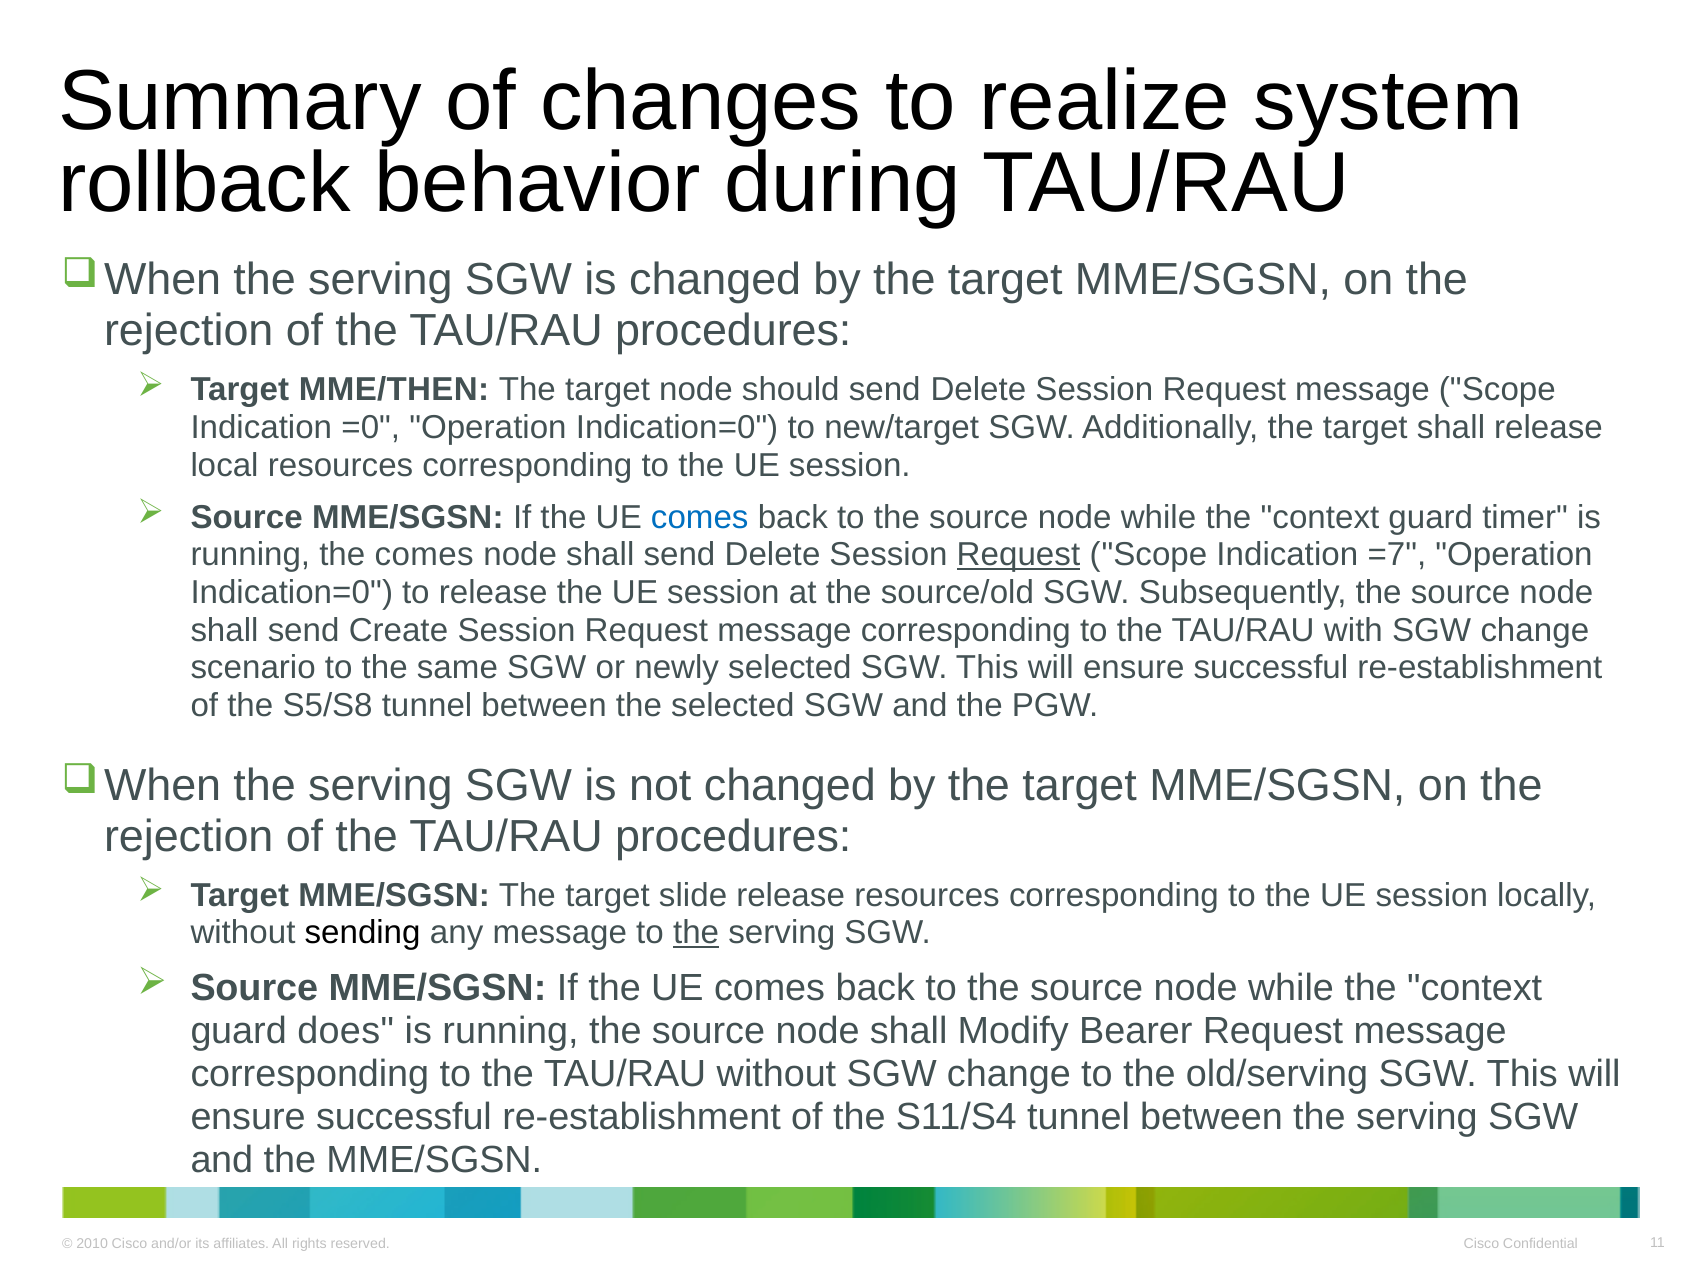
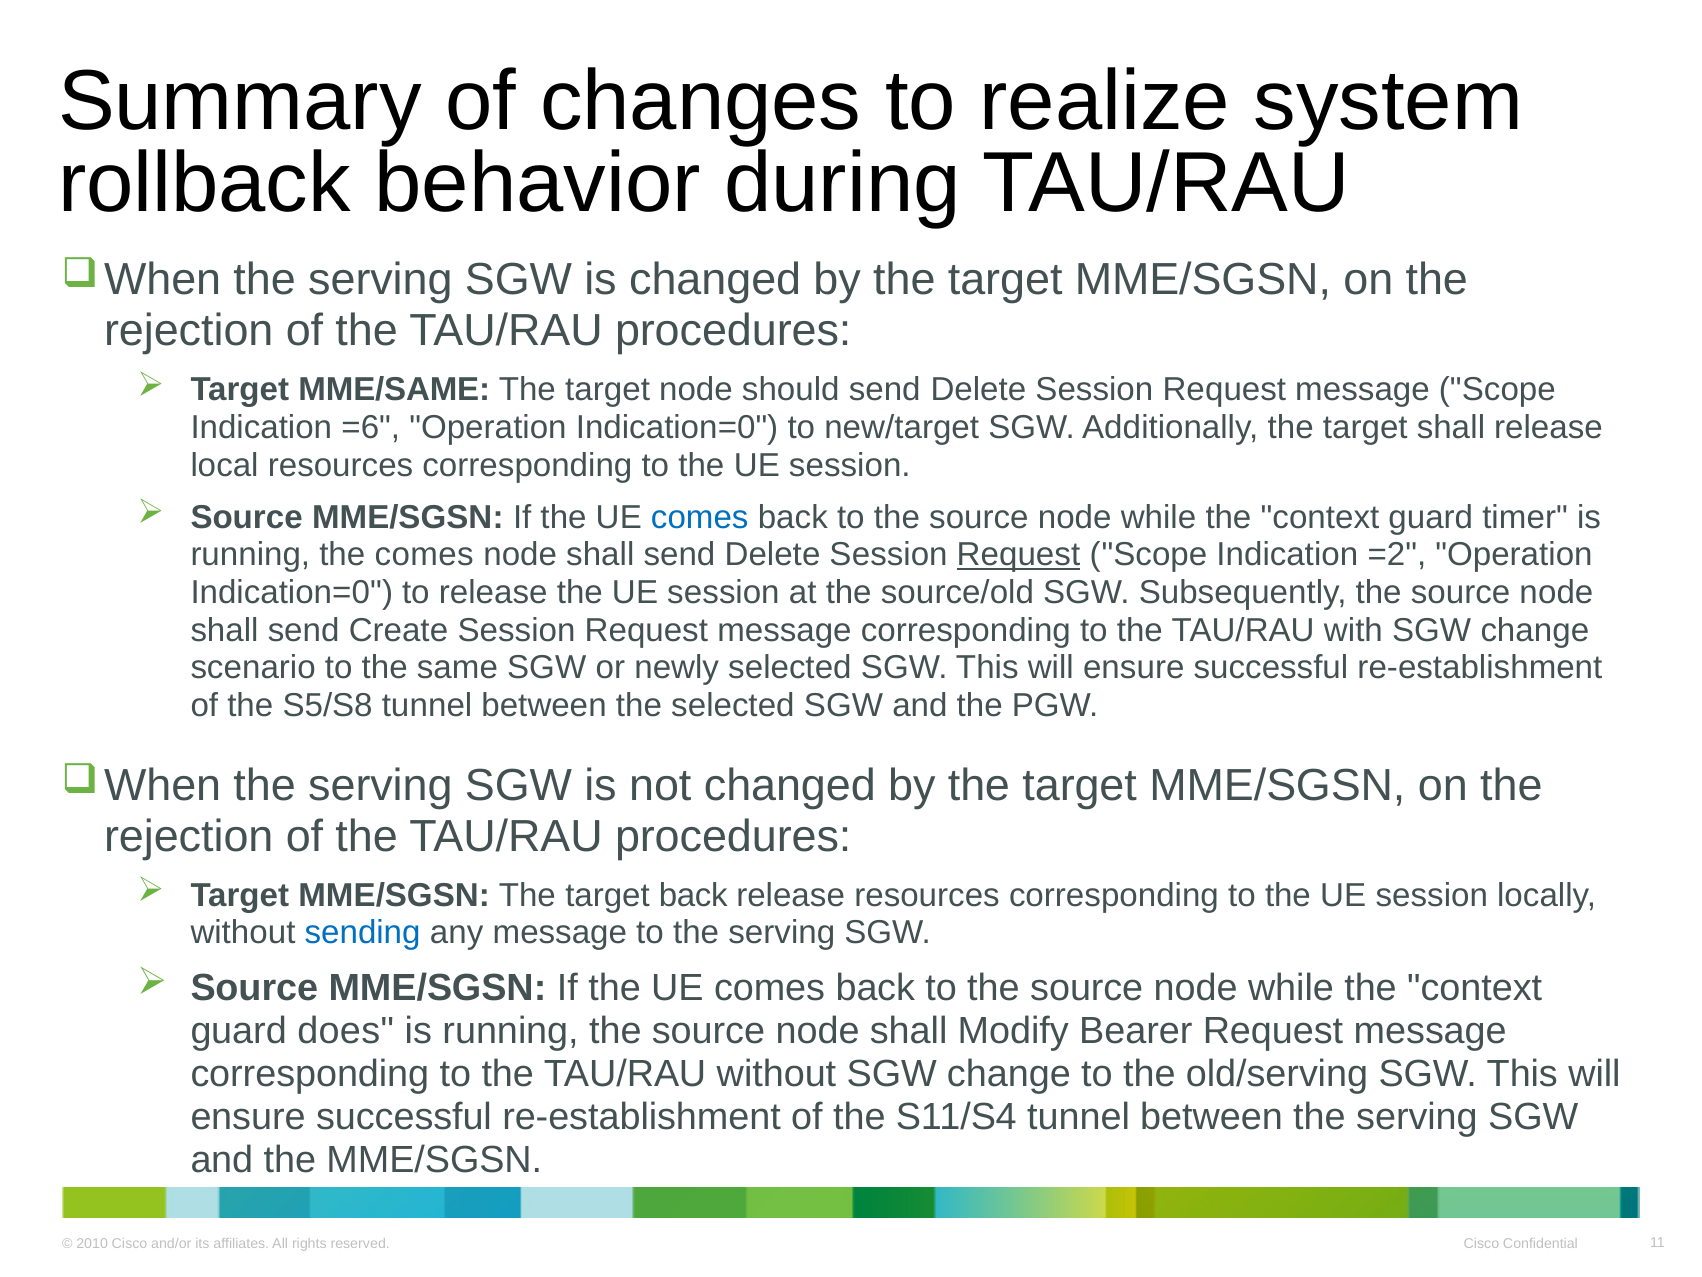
MME/THEN: MME/THEN -> MME/SAME
=0: =0 -> =6
=7: =7 -> =2
target slide: slide -> back
sending colour: black -> blue
the at (696, 933) underline: present -> none
